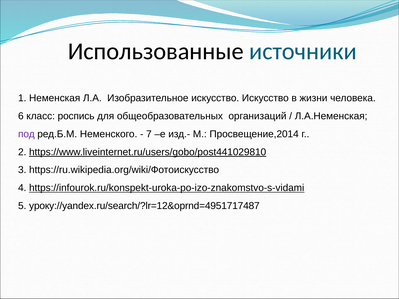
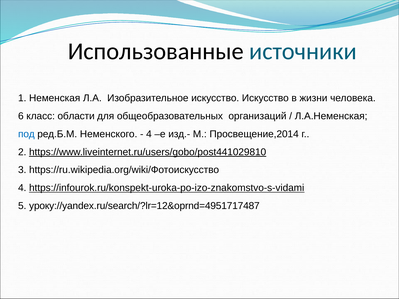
роспись: роспись -> области
под colour: purple -> blue
7 at (149, 134): 7 -> 4
